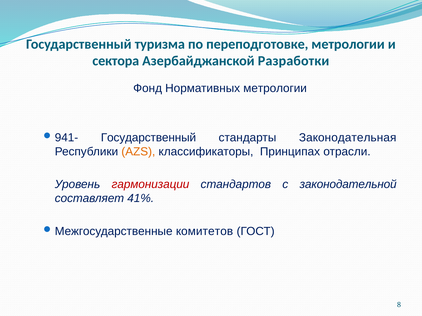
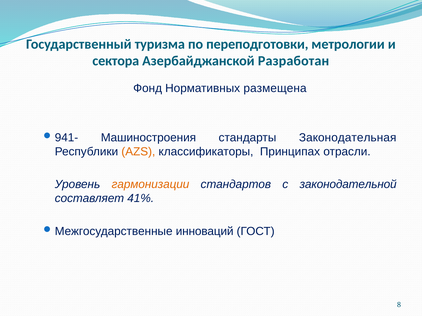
переподготовке: переподготовке -> переподготовки
Разработки: Разработки -> Разработан
Нормативных метрологии: метрологии -> размещена
Государственный at (148, 138): Государственный -> Машиностроения
гармонизации colour: red -> orange
комитетов: комитетов -> инноваций
